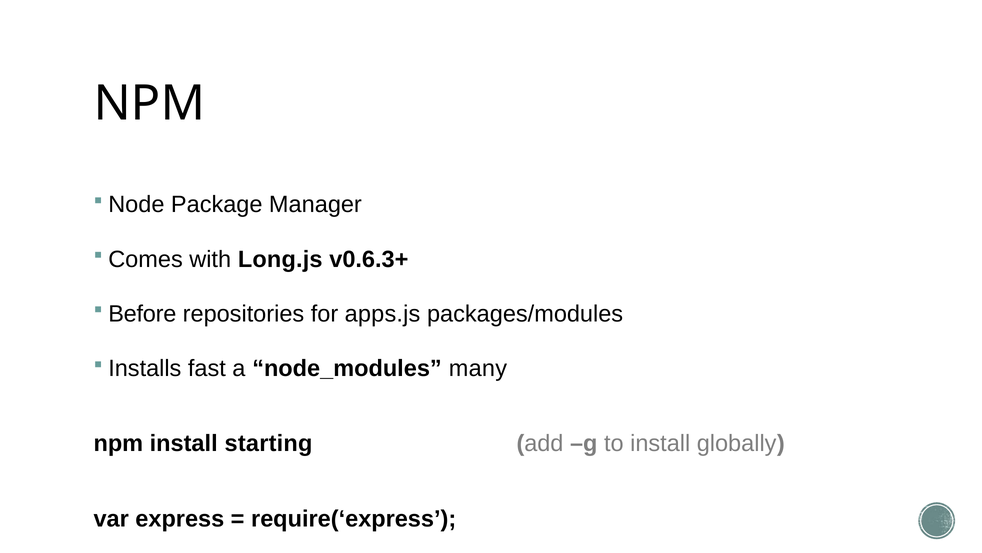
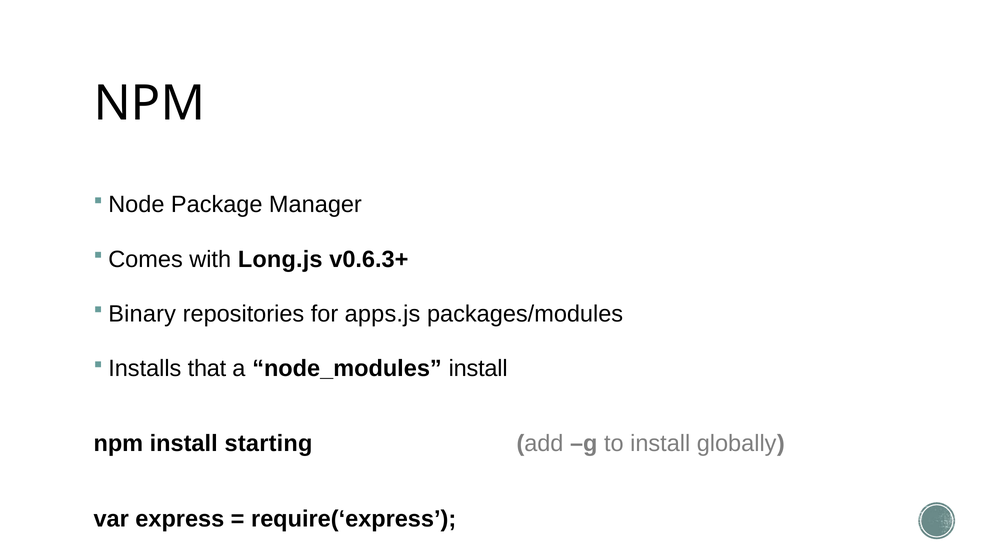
Before: Before -> Binary
fast: fast -> that
node_modules many: many -> install
